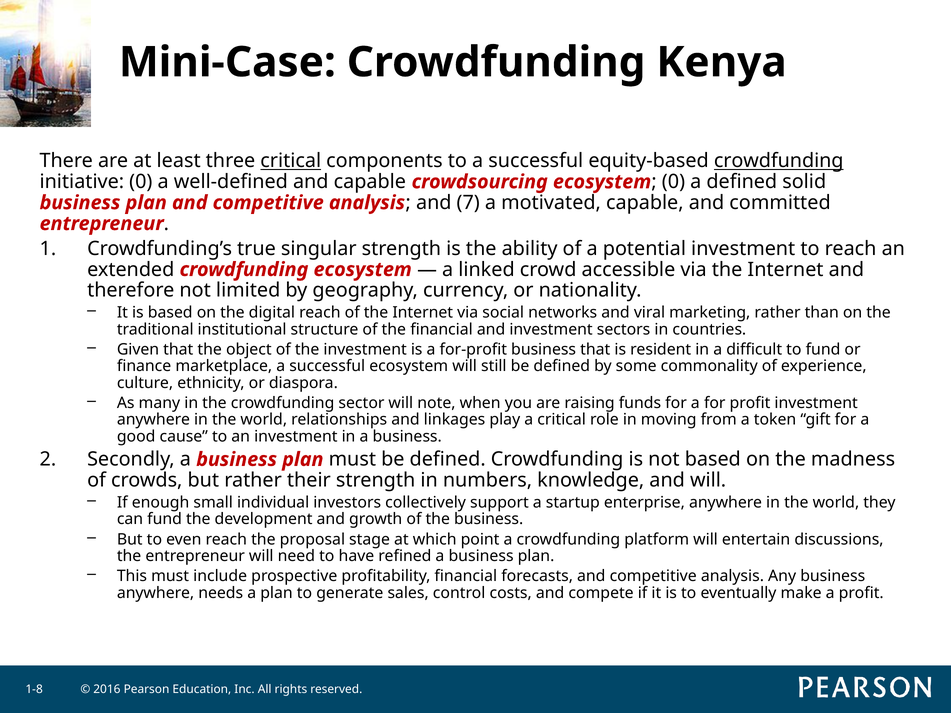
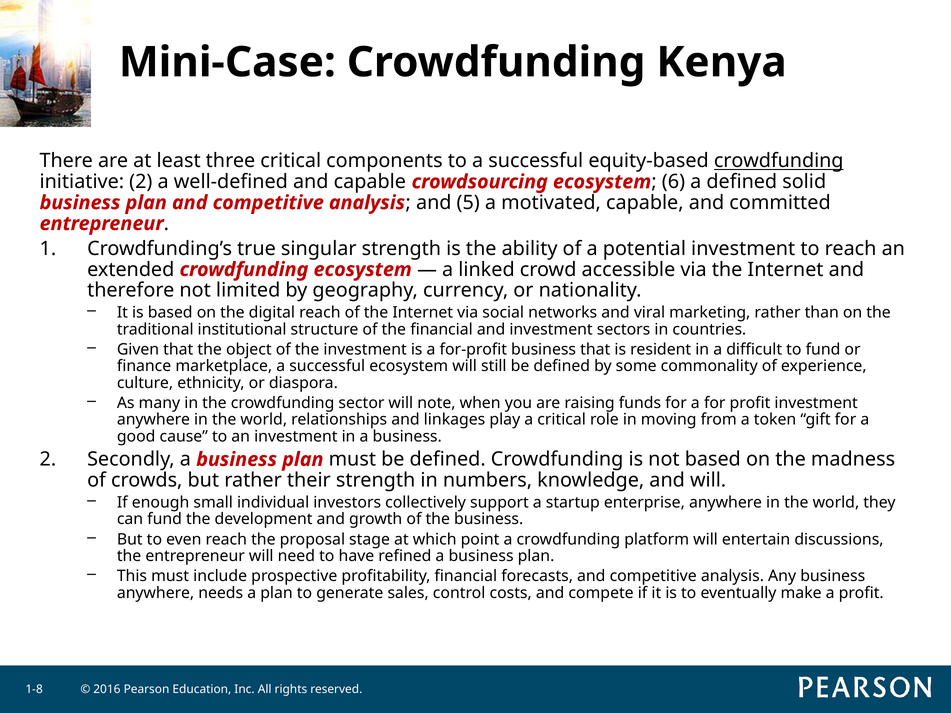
critical at (291, 161) underline: present -> none
initiative 0: 0 -> 2
ecosystem 0: 0 -> 6
7: 7 -> 5
